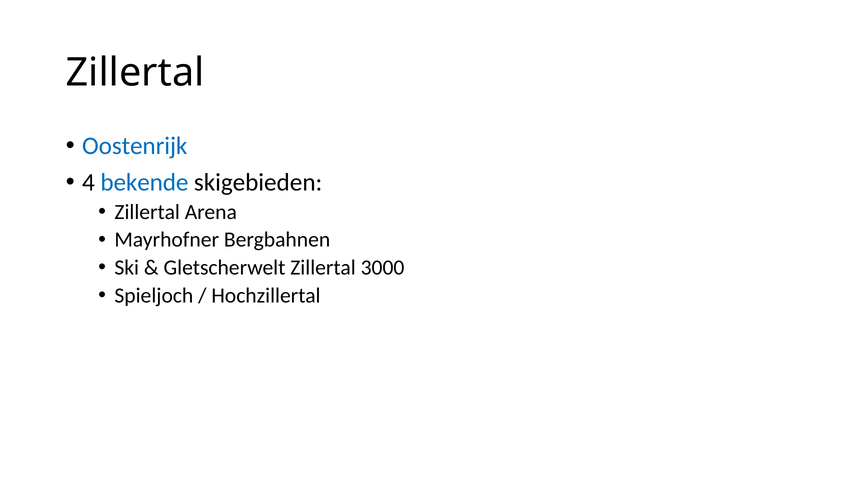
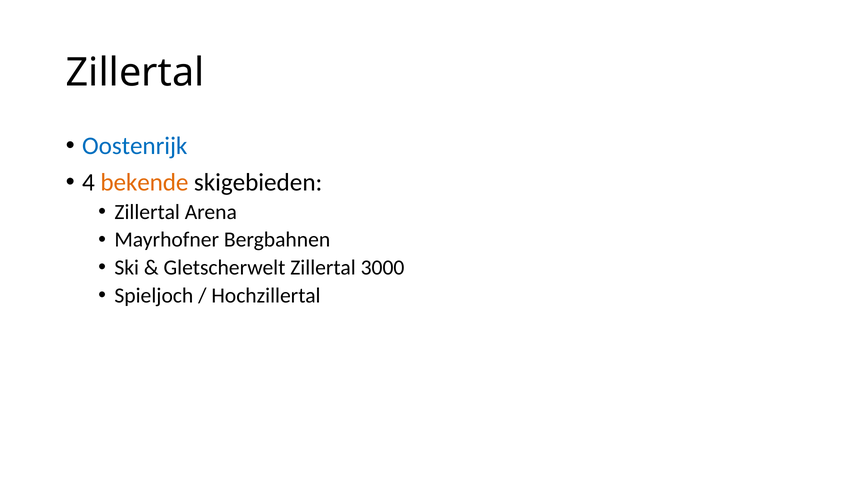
bekende colour: blue -> orange
